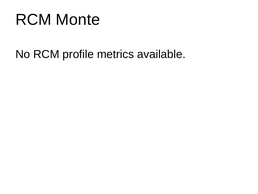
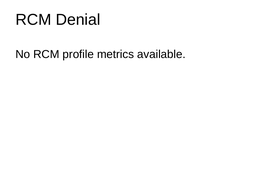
Monte: Monte -> Denial
